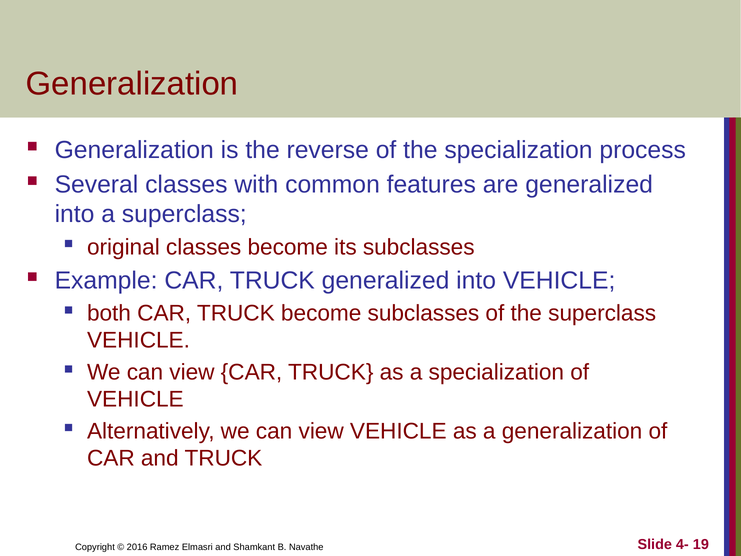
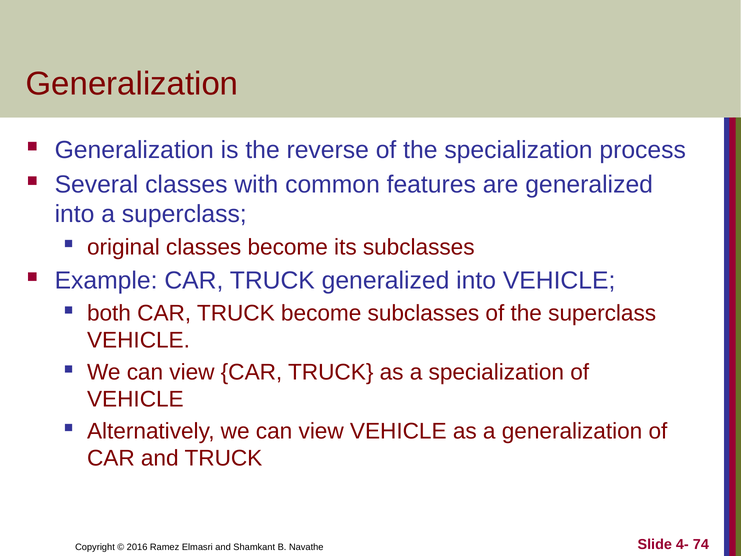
19: 19 -> 74
